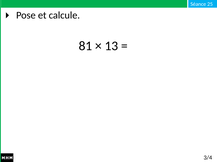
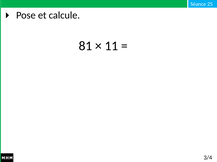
13: 13 -> 11
